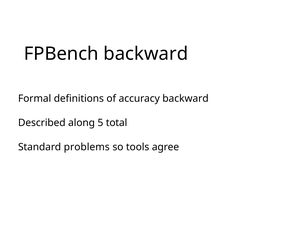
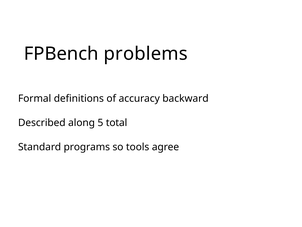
FPBench backward: backward -> problems
problems: problems -> programs
